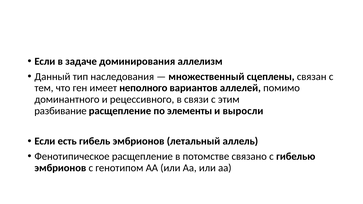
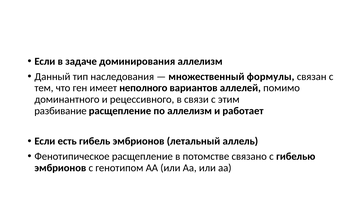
сцеплены: сцеплены -> формулы
по элементы: элементы -> аллелизм
выросли: выросли -> работает
